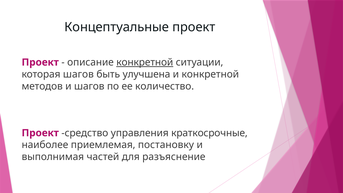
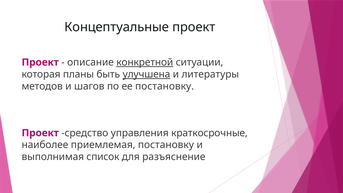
которая шагов: шагов -> планы
улучшена underline: none -> present
и конкретной: конкретной -> литературы
ее количество: количество -> постановку
частей: частей -> список
